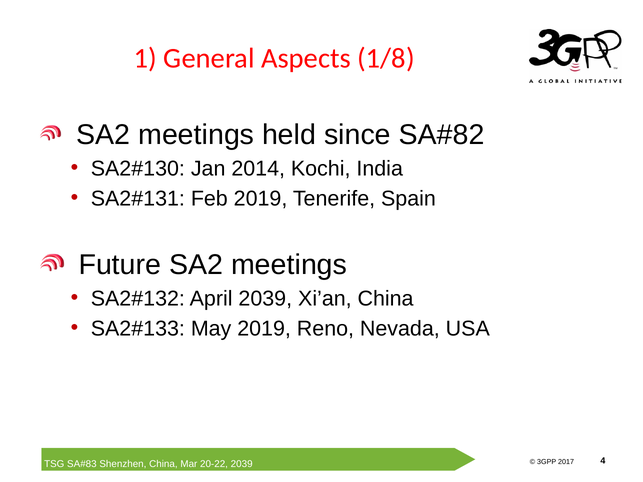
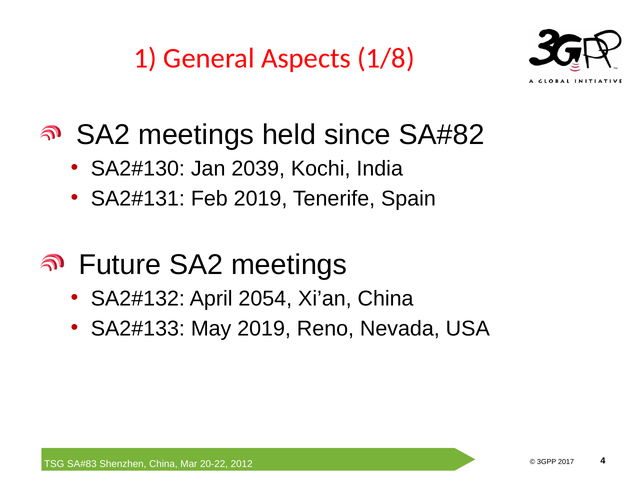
2014: 2014 -> 2039
April 2039: 2039 -> 2054
2039 at (242, 464): 2039 -> 2012
